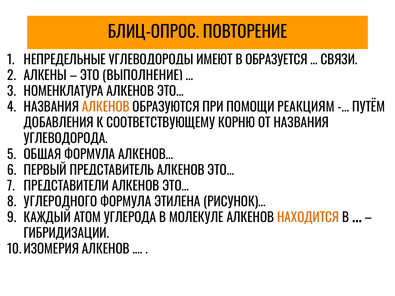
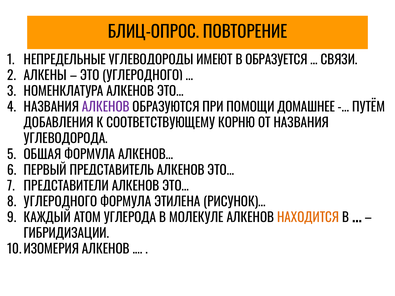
ЭТО ВЫПОЛНЕНИЕ: ВЫПОЛНЕНИЕ -> УГЛЕРОДНОГО
АЛКЕНОВ at (106, 107) colour: orange -> purple
РЕАКЦИЯМ: РЕАКЦИЯМ -> ДОМАШНЕЕ
